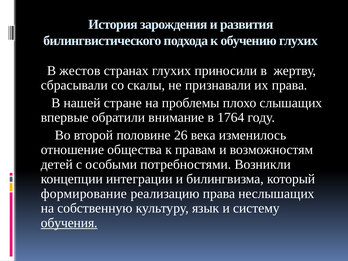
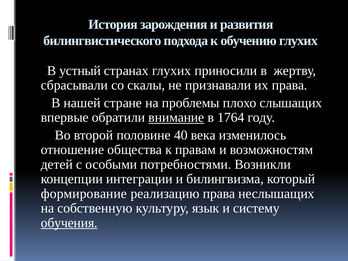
жестов: жестов -> устный
внимание underline: none -> present
26: 26 -> 40
